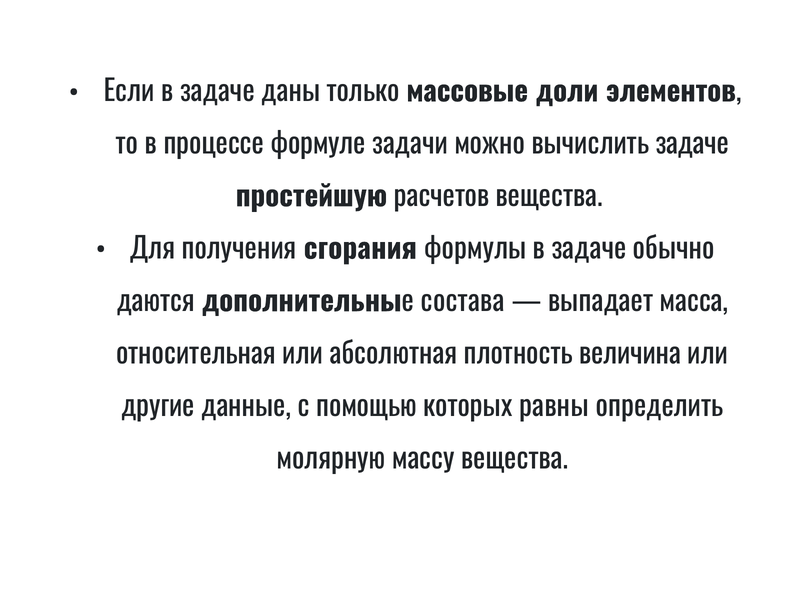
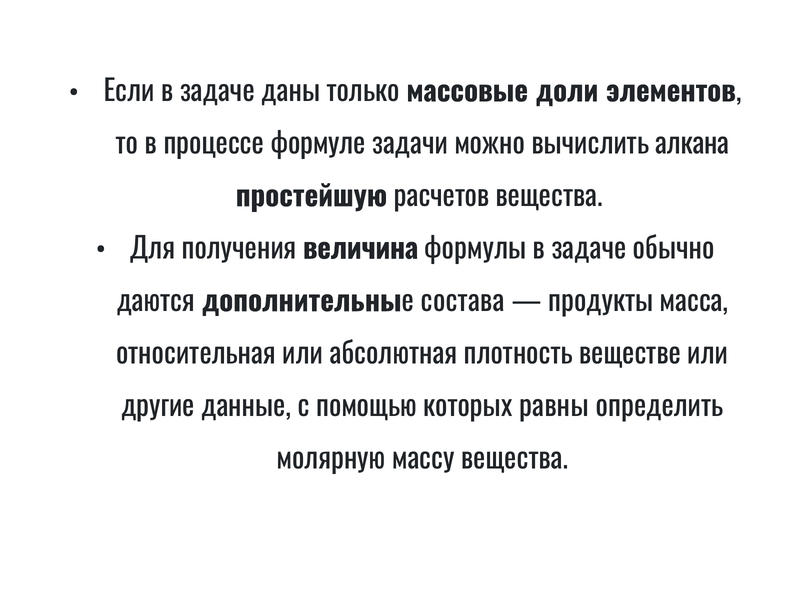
вычислить задаче: задаче -> алкана
сгорания: сгорания -> величина
выпадает: выпадает -> продукты
величина: величина -> веществе
